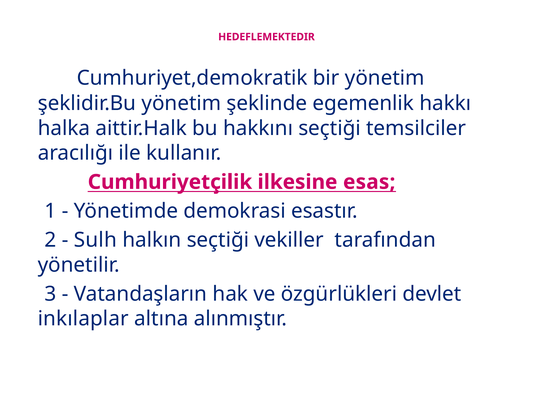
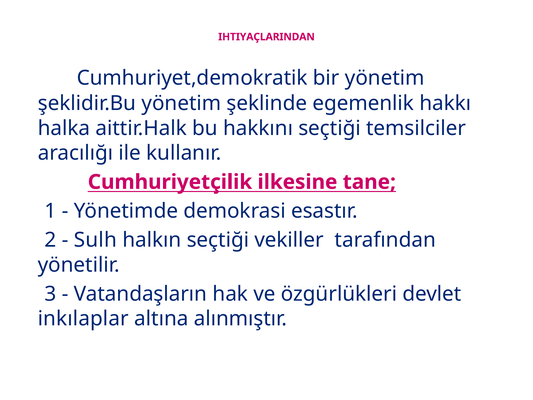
HEDEFLEMEKTEDIR: HEDEFLEMEKTEDIR -> IHTIYAÇLARINDAN
esas: esas -> tane
